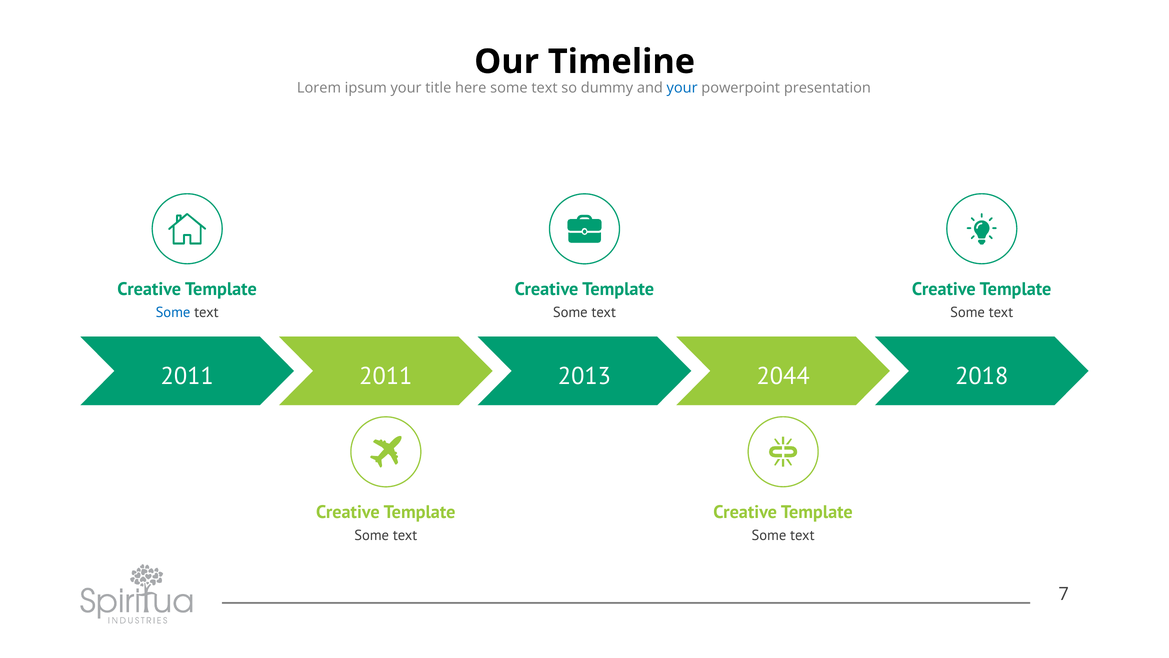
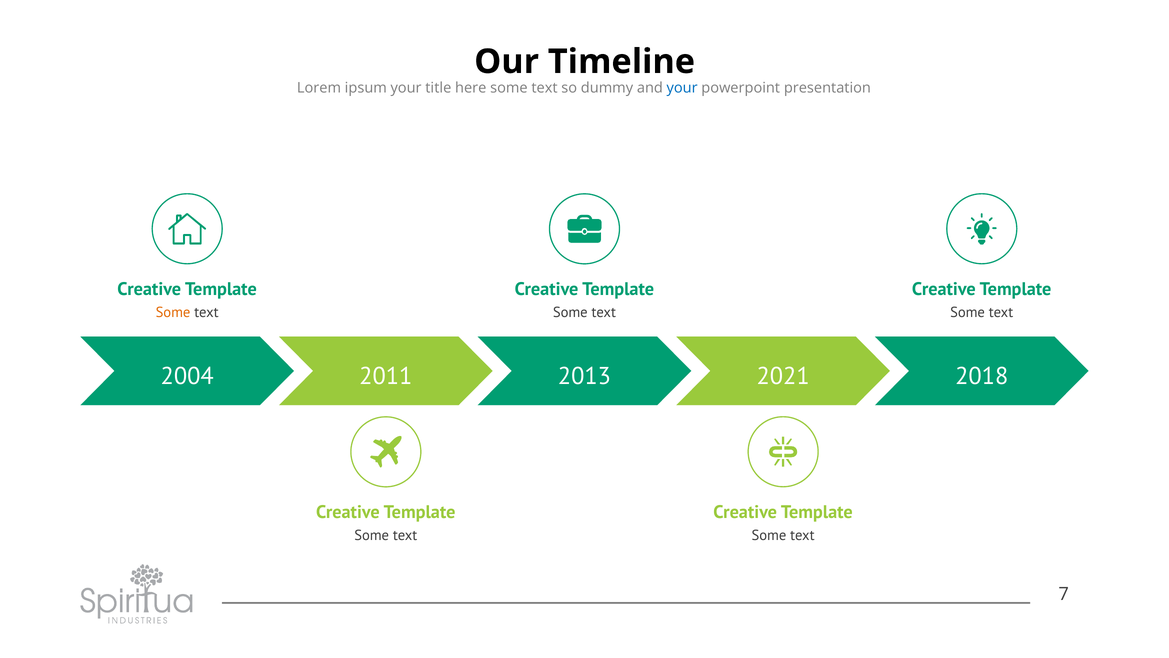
Some at (173, 312) colour: blue -> orange
2011 at (187, 376): 2011 -> 2004
2044: 2044 -> 2021
